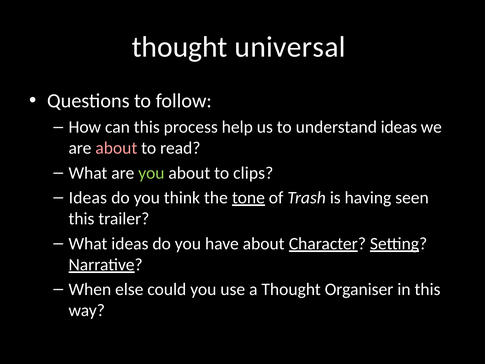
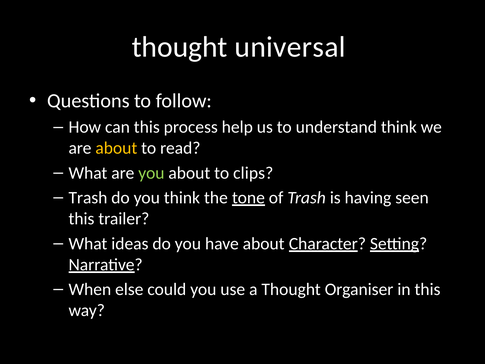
understand ideas: ideas -> think
about at (116, 148) colour: pink -> yellow
Ideas at (88, 198): Ideas -> Trash
